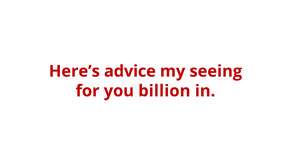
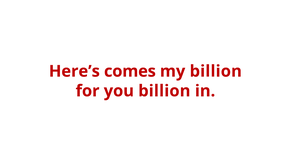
advice: advice -> comes
my seeing: seeing -> billion
